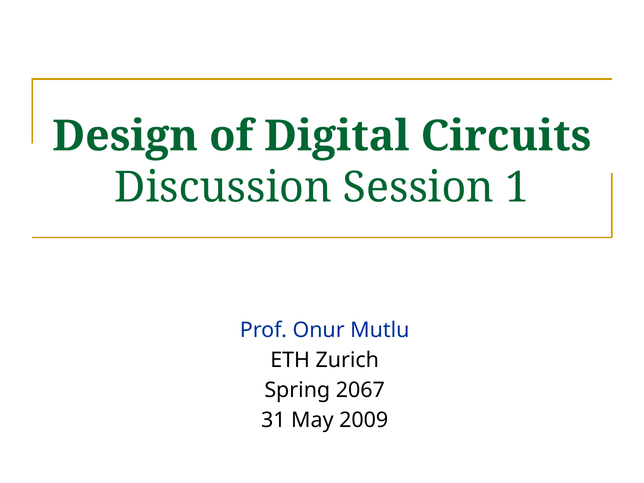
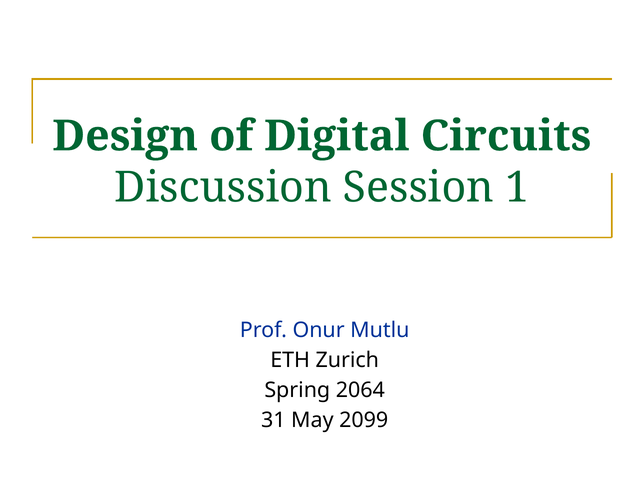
2067: 2067 -> 2064
2009: 2009 -> 2099
